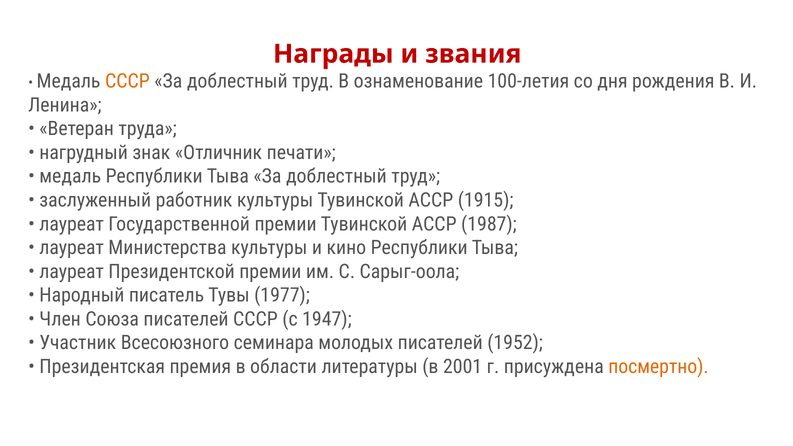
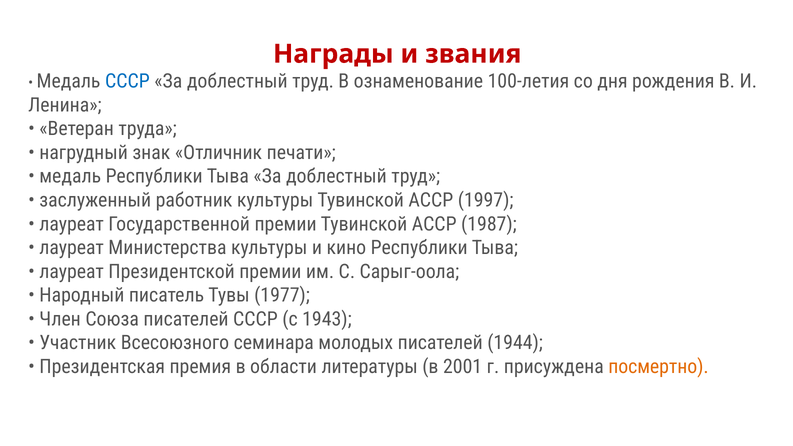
СССР at (127, 81) colour: orange -> blue
1915: 1915 -> 1997
1947: 1947 -> 1943
1952: 1952 -> 1944
